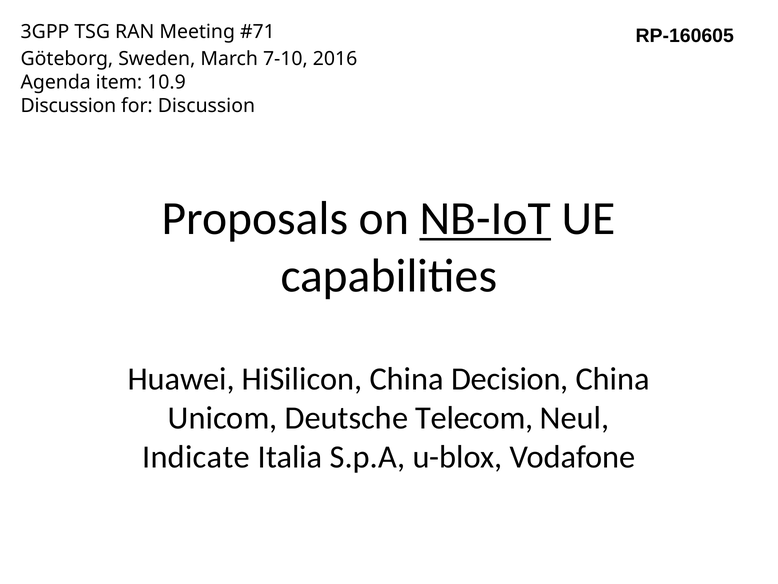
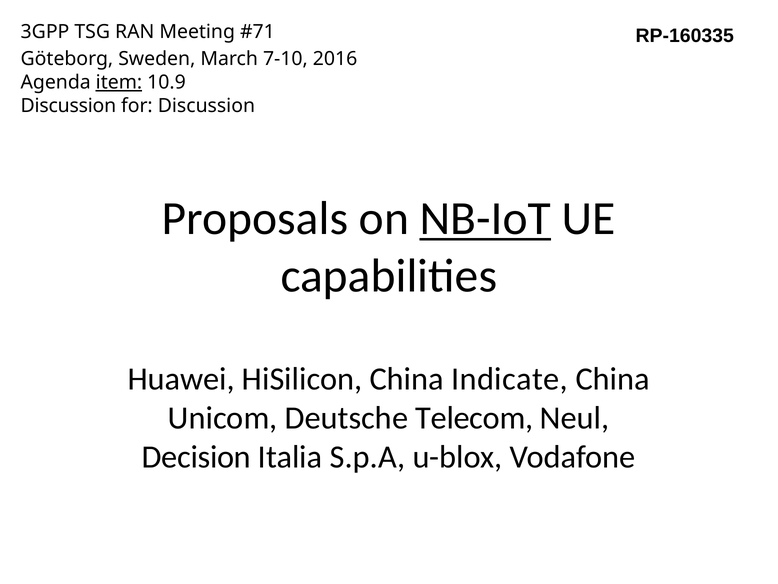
RP-160605: RP-160605 -> RP-160335
item underline: none -> present
Decision: Decision -> Indicate
Indicate: Indicate -> Decision
